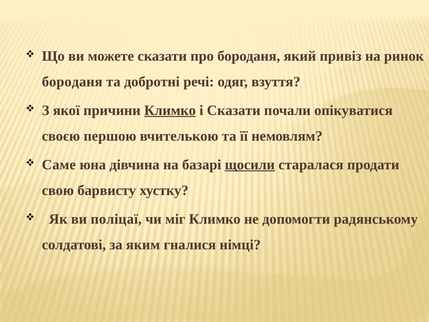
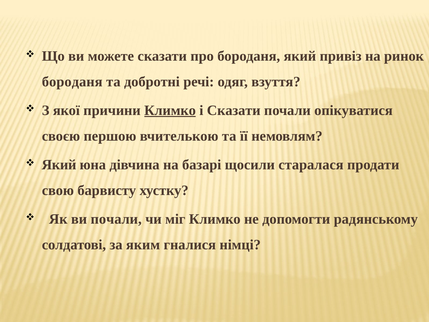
Саме at (59, 165): Саме -> Який
щосили underline: present -> none
ви поліцаї: поліцаї -> почали
